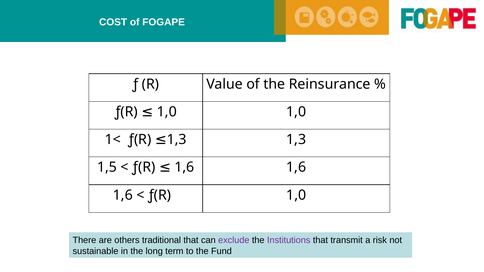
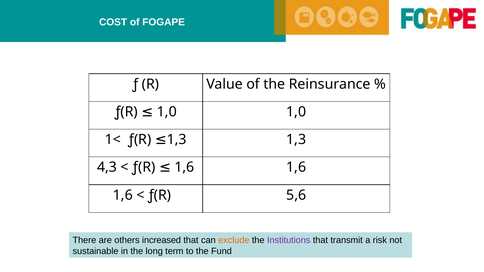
1,5: 1,5 -> 4,3
1,0 at (296, 195): 1,0 -> 5,6
traditional: traditional -> increased
exclude colour: purple -> orange
